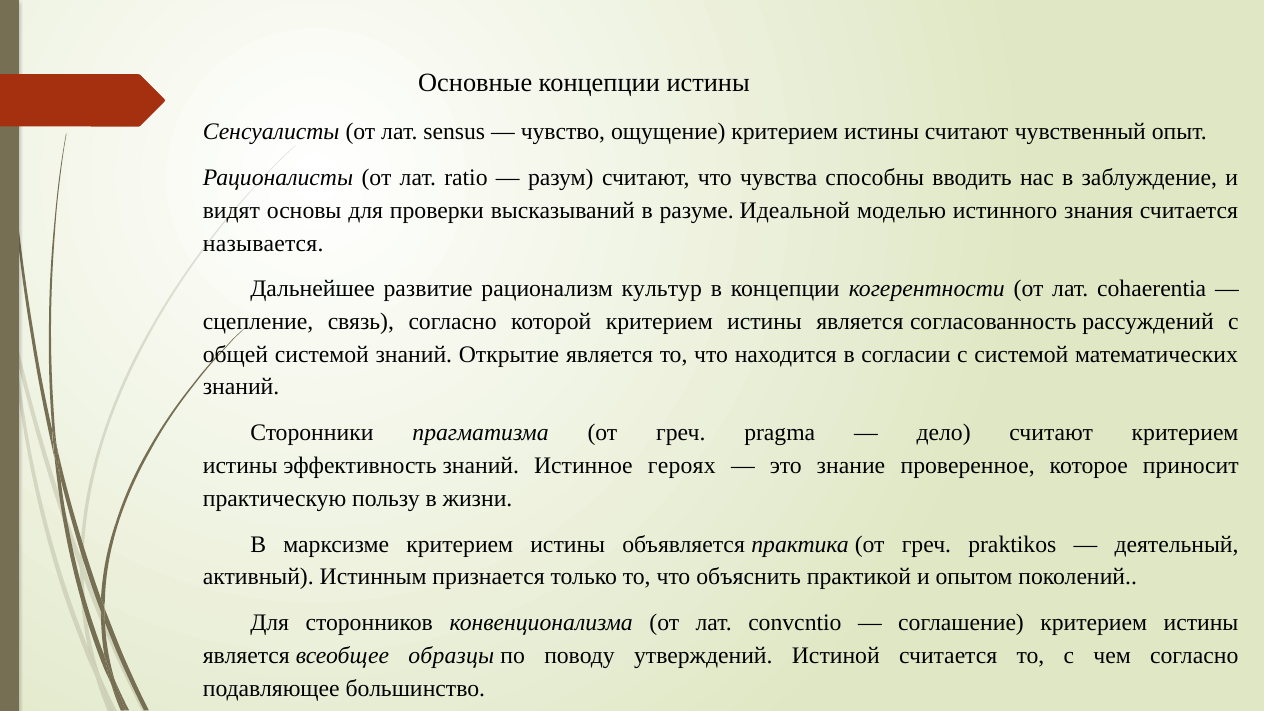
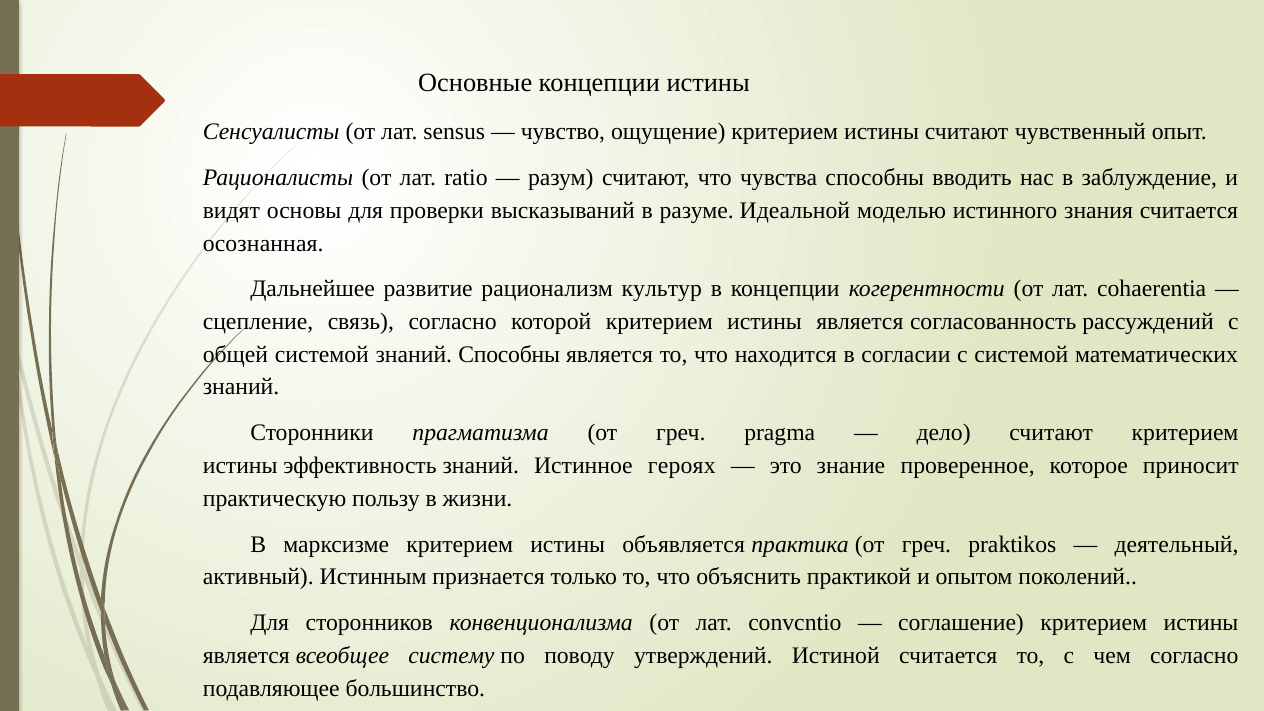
называется: называется -> осознанная
знаний Открытие: Открытие -> Способны
образцы: образцы -> систему
